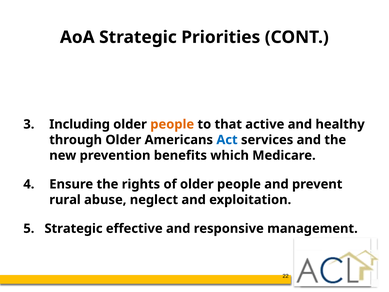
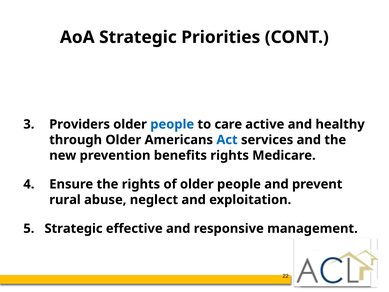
Including: Including -> Providers
people at (172, 124) colour: orange -> blue
that: that -> care
benefits which: which -> rights
